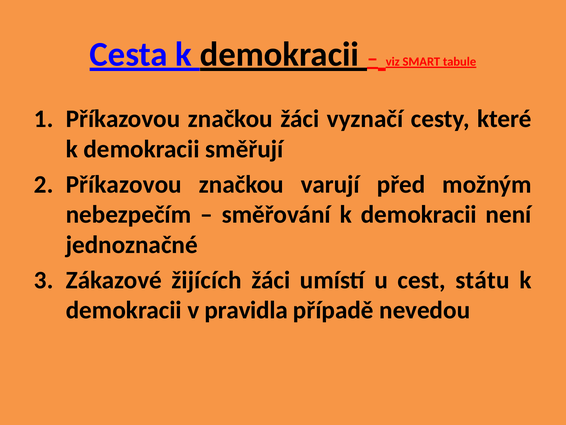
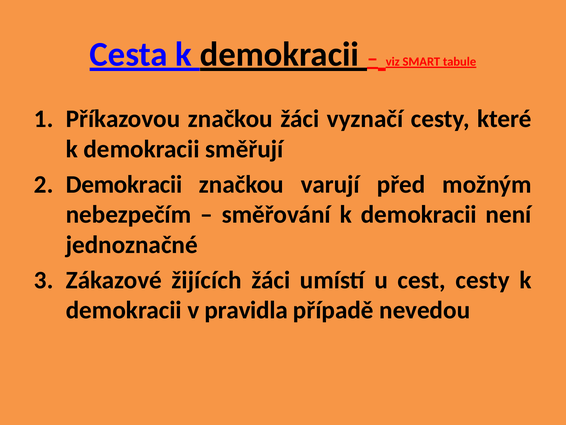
Příkazovou at (124, 184): Příkazovou -> Demokracii
cest státu: státu -> cesty
